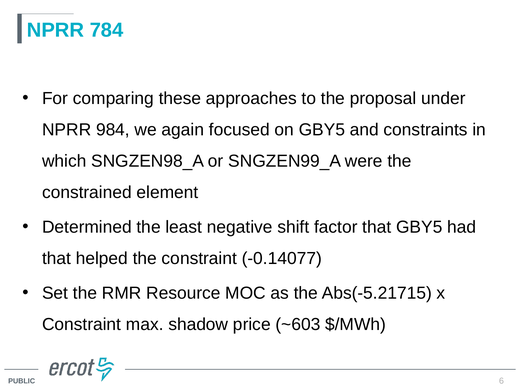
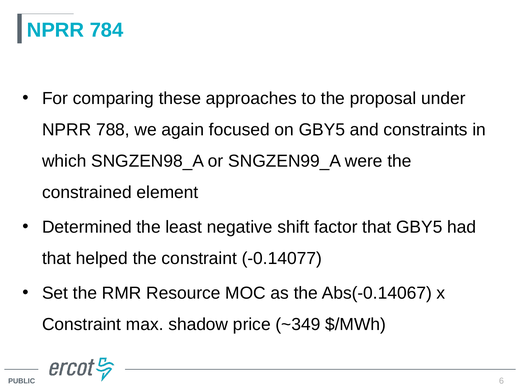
984: 984 -> 788
Abs(-5.21715: Abs(-5.21715 -> Abs(-0.14067
~603: ~603 -> ~349
